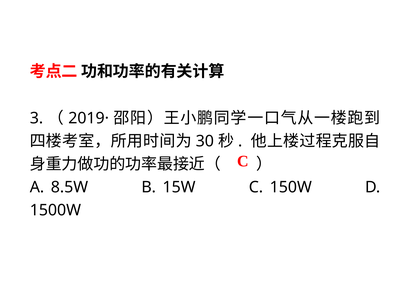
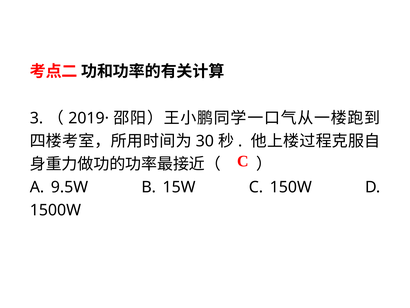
8.5W: 8.5W -> 9.5W
